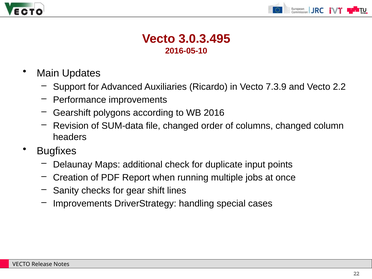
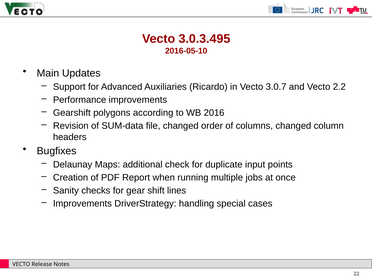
7.3.9: 7.3.9 -> 3.0.7
